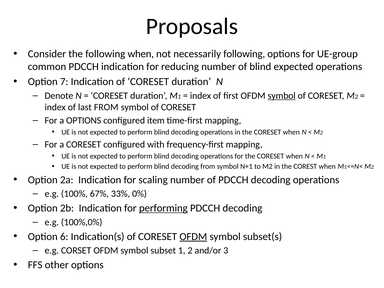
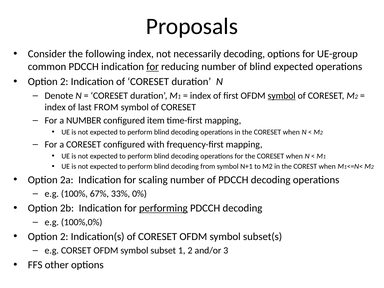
following when: when -> index
necessarily following: following -> decoding
for at (153, 67) underline: none -> present
7 at (64, 82): 7 -> 2
a OPTIONS: OPTIONS -> NUMBER
6 at (64, 237): 6 -> 2
OFDM at (193, 237) underline: present -> none
